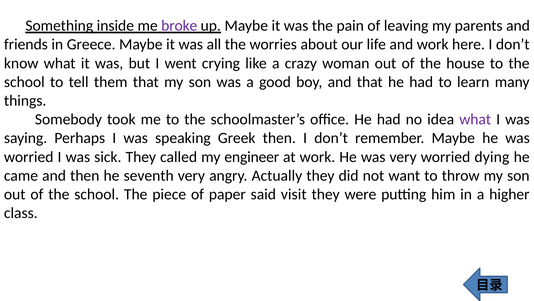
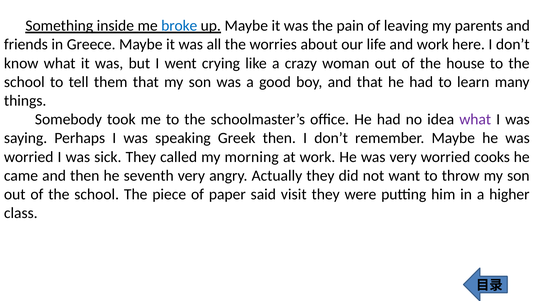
broke colour: purple -> blue
engineer: engineer -> morning
dying: dying -> cooks
